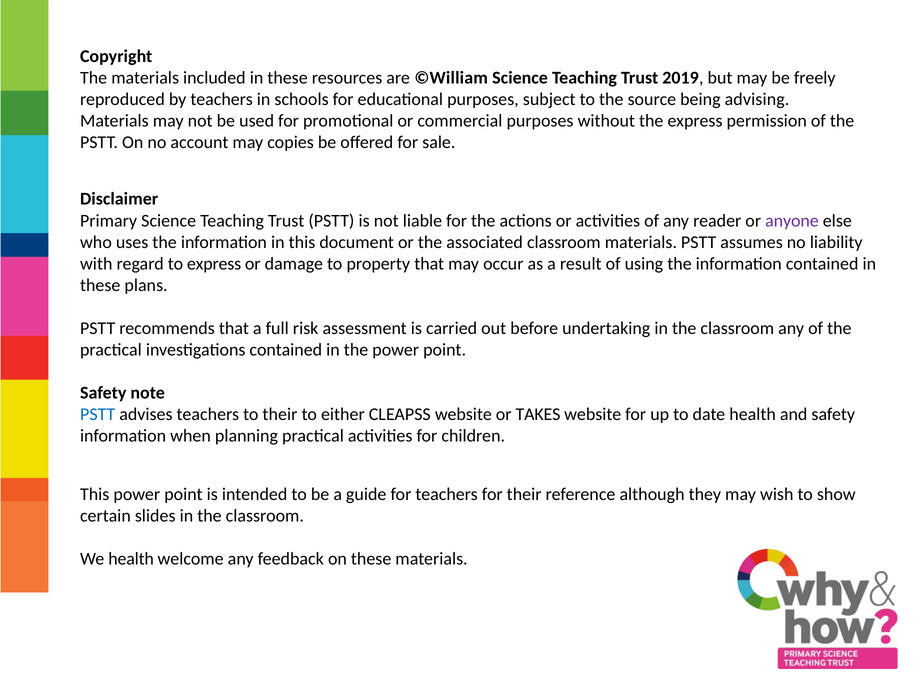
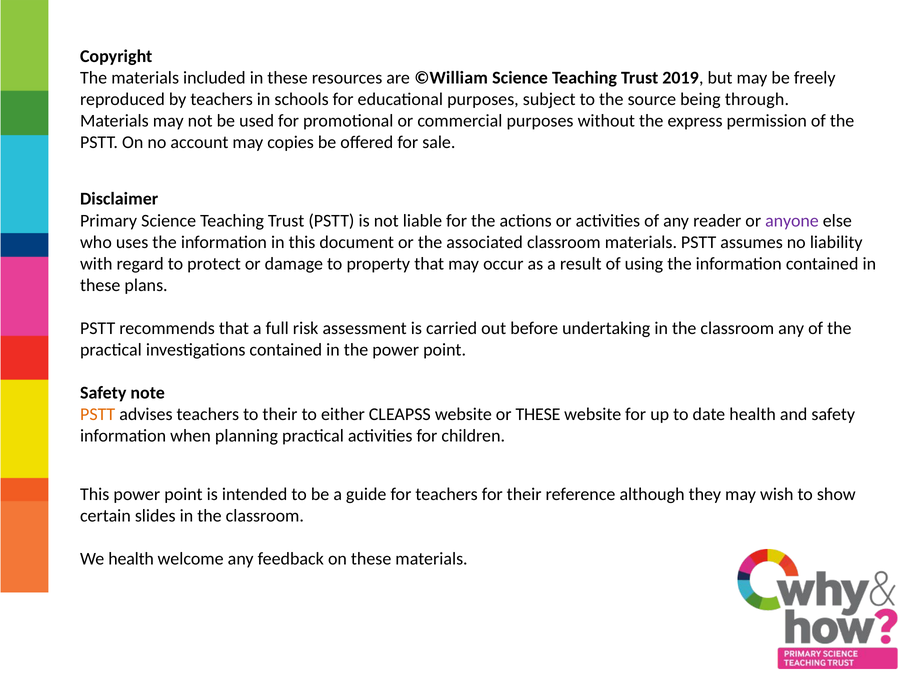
advising: advising -> through
to express: express -> protect
PSTT at (98, 415) colour: blue -> orange
or TAKES: TAKES -> THESE
